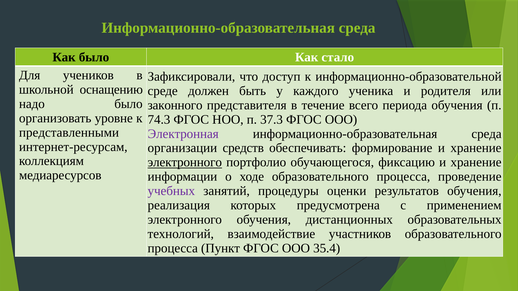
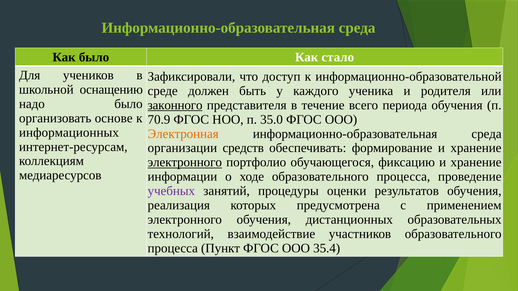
законного underline: none -> present
уровне: уровне -> основе
74.3: 74.3 -> 70.9
37.3: 37.3 -> 35.0
представленными: представленными -> информационных
Электронная colour: purple -> orange
